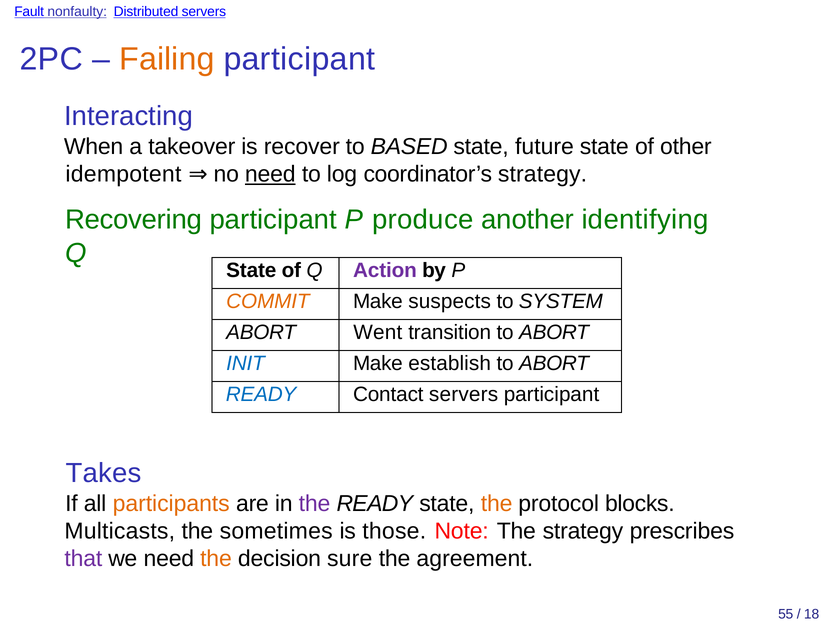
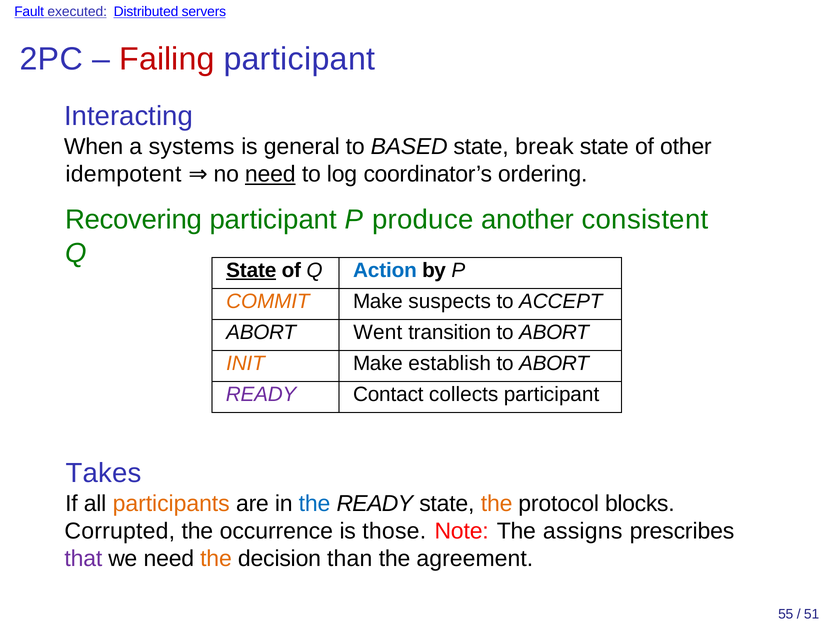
nonfaulty: nonfaulty -> executed
Failing colour: orange -> red
takeover: takeover -> systems
recover: recover -> general
future: future -> break
coordinator’s strategy: strategy -> ordering
identifying: identifying -> consistent
State at (251, 270) underline: none -> present
Action colour: purple -> blue
SYSTEM: SYSTEM -> ACCEPT
INIT colour: blue -> orange
READY at (261, 394) colour: blue -> purple
Contact servers: servers -> collects
the at (314, 503) colour: purple -> blue
Multicasts: Multicasts -> Corrupted
sometimes: sometimes -> occurrence
The strategy: strategy -> assigns
sure: sure -> than
18: 18 -> 51
